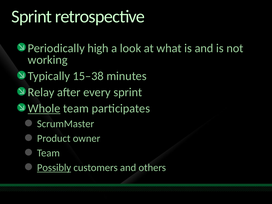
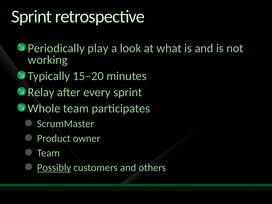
high: high -> play
15–38: 15–38 -> 15–20
Whole underline: present -> none
